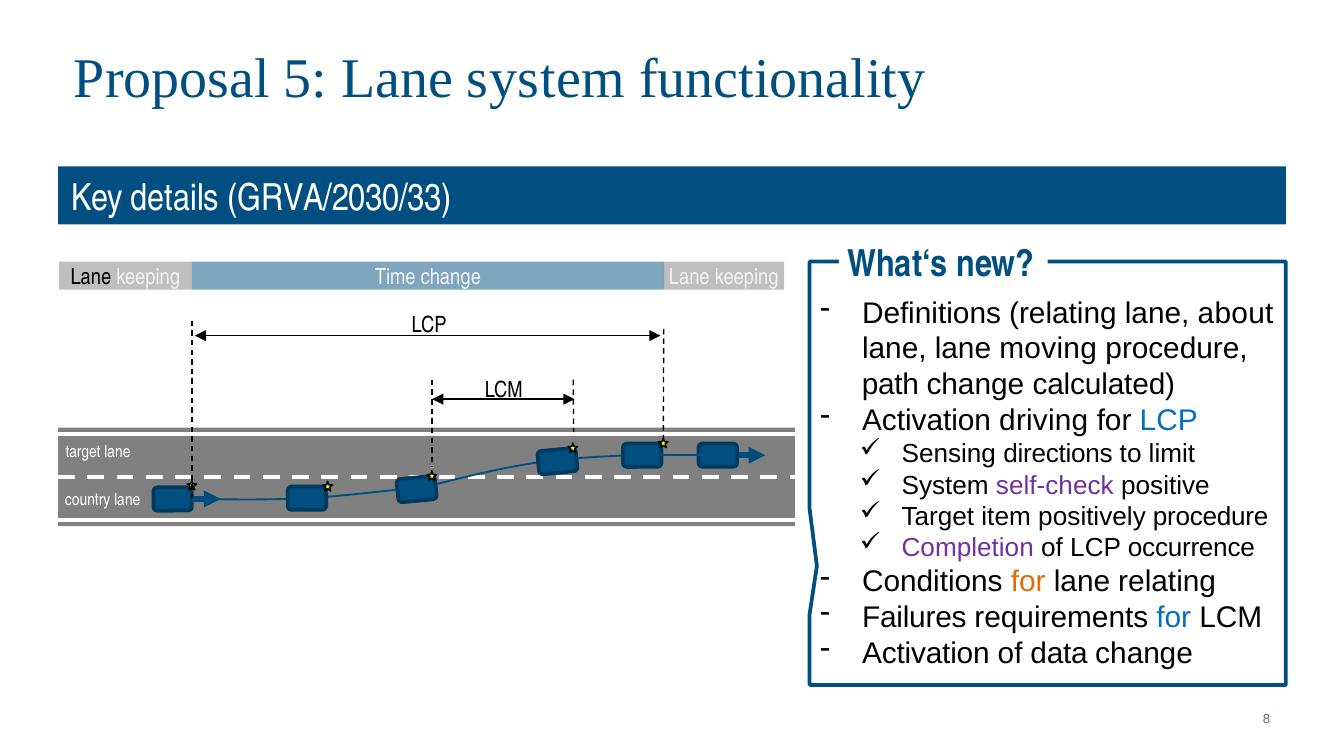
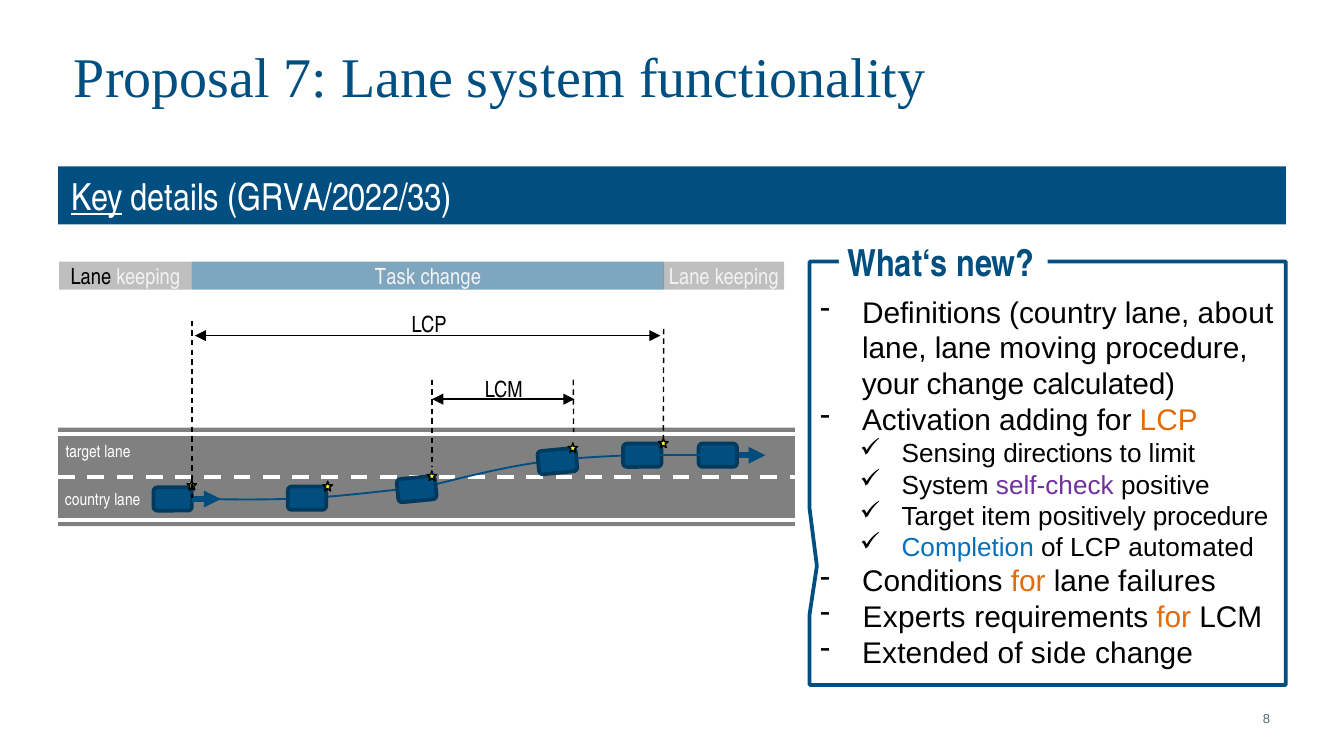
5: 5 -> 7
Key underline: none -> present
GRVA/2030/33: GRVA/2030/33 -> GRVA/2022/33
Time: Time -> Task
Definitions relating: relating -> country
path: path -> your
driving: driving -> adding
LCP at (1169, 421) colour: blue -> orange
Completion colour: purple -> blue
occurrence: occurrence -> automated
lane relating: relating -> failures
Failures: Failures -> Experts
for at (1174, 618) colour: blue -> orange
Activation at (926, 654): Activation -> Extended
data: data -> side
